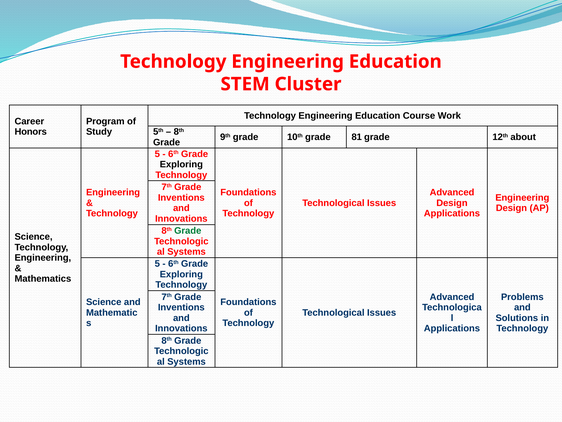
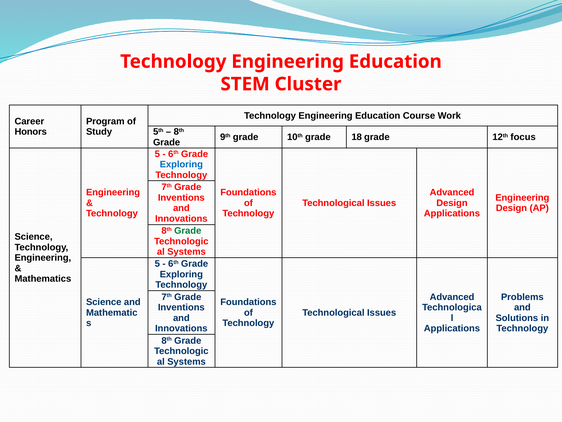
81: 81 -> 18
about: about -> focus
Exploring at (181, 164) colour: black -> blue
